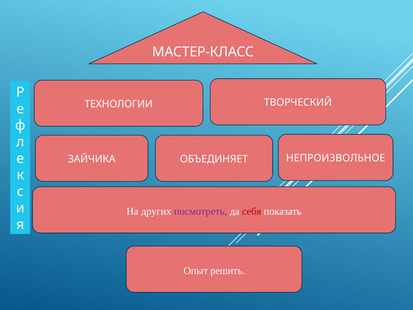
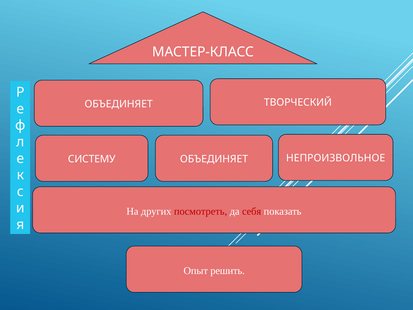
ТЕХНОЛОГИИ at (119, 104): ТЕХНОЛОГИИ -> ОБЪЕДИНЯЕТ
ЗАЙЧИКА: ЗАЙЧИКА -> СИСТЕМУ
посмотреть colour: purple -> red
